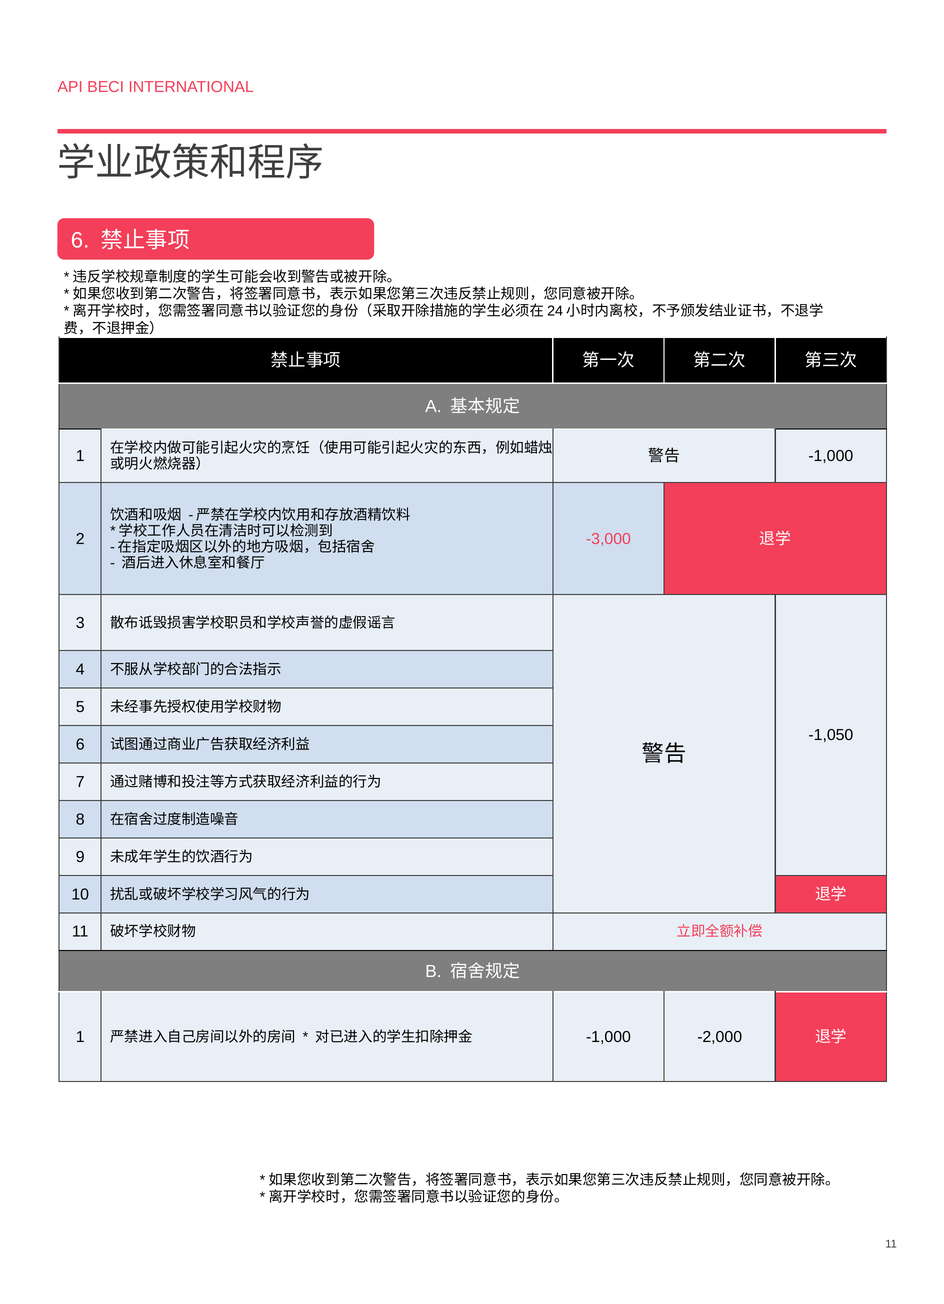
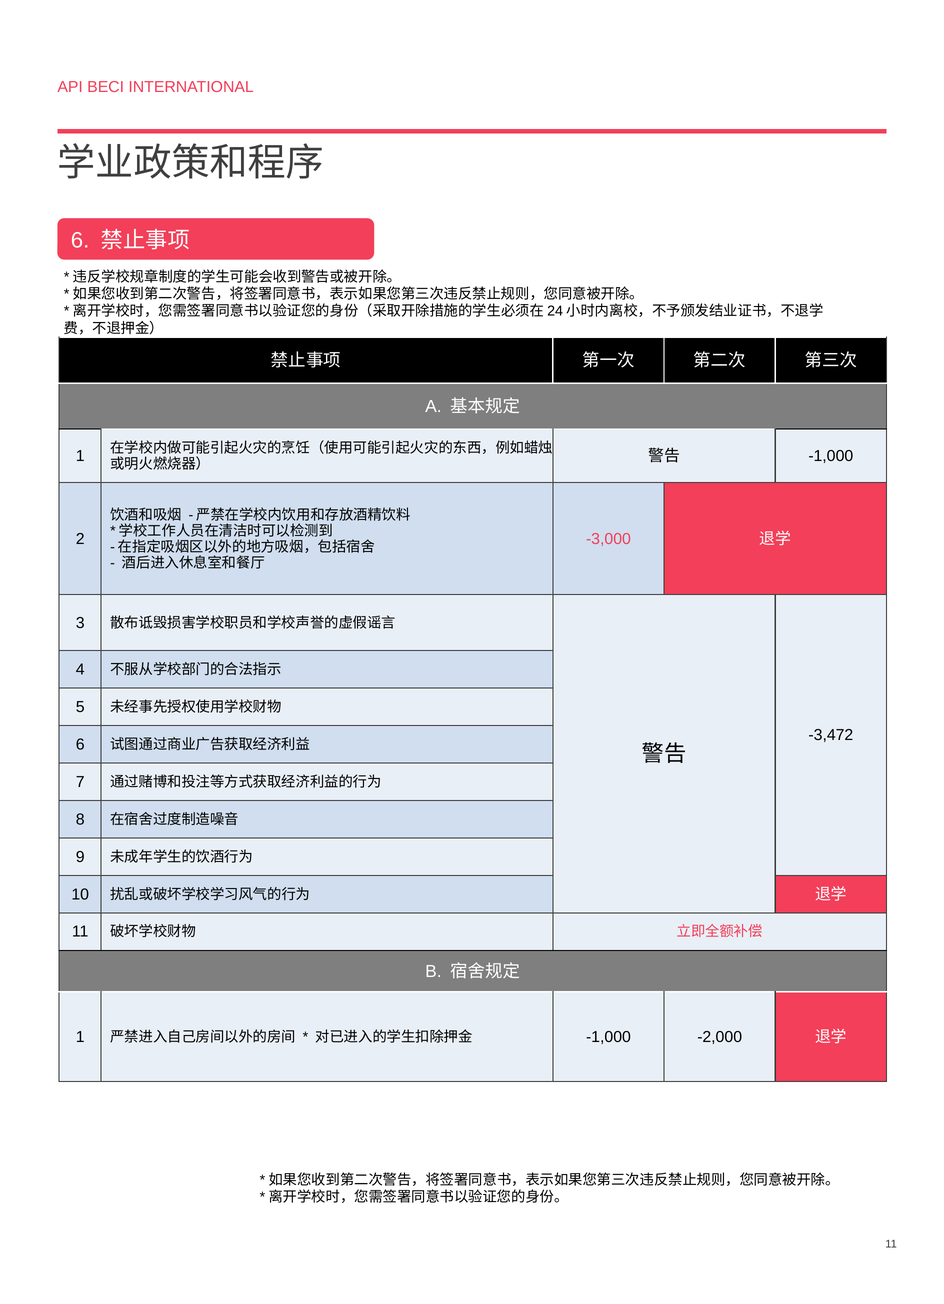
-1,050: -1,050 -> -3,472
